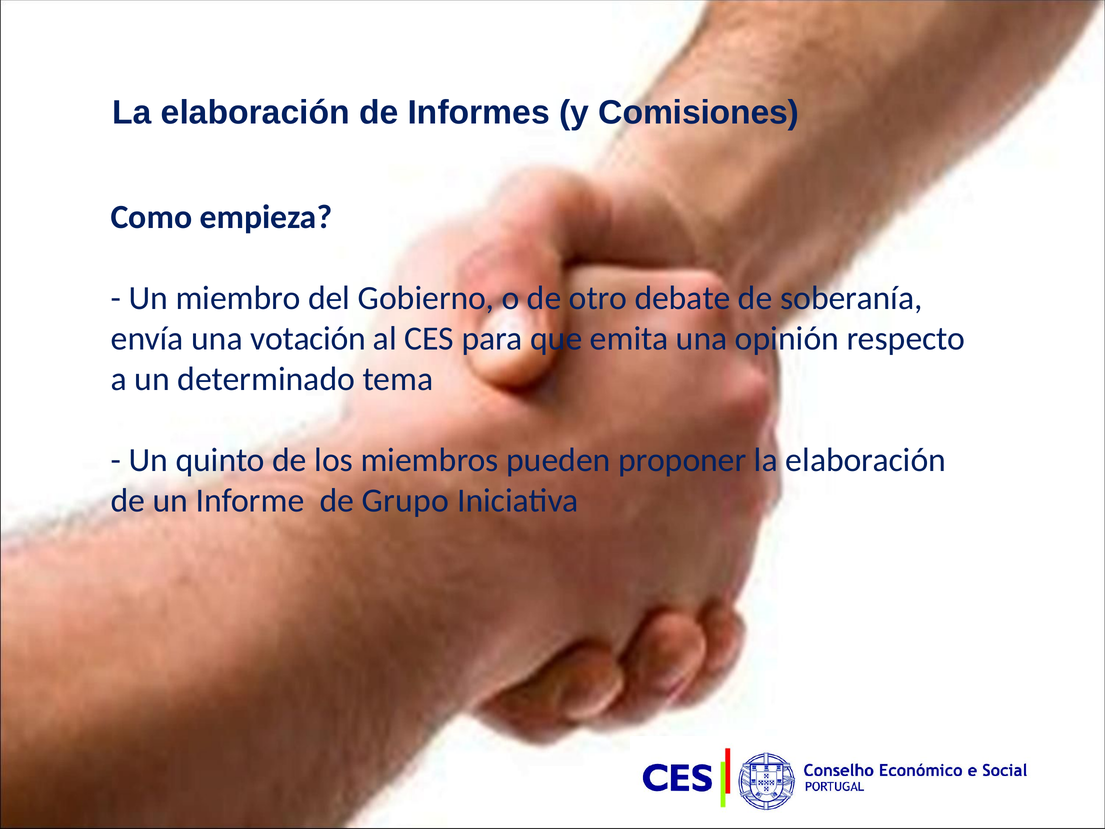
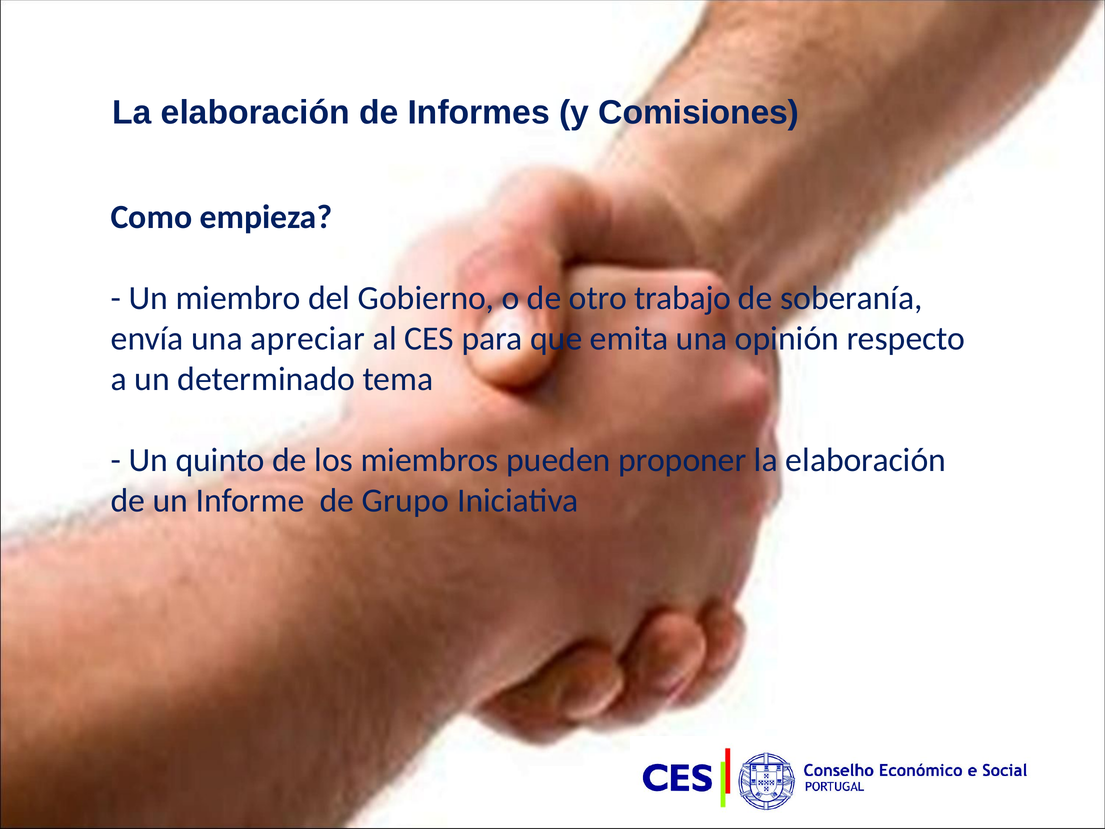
debate: debate -> trabajo
votación: votación -> apreciar
